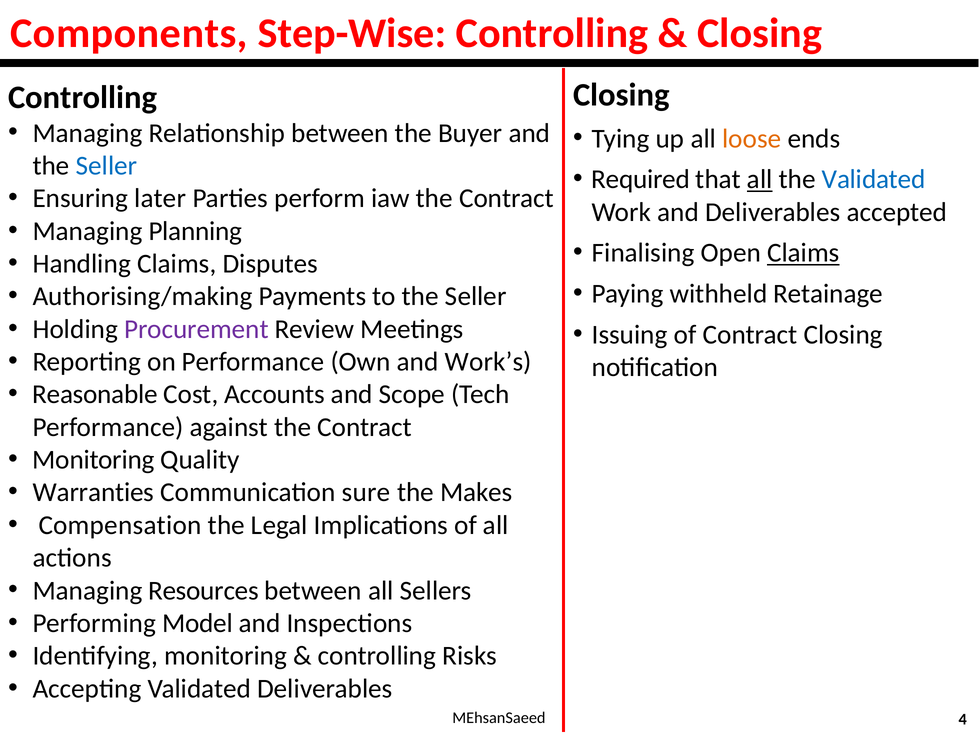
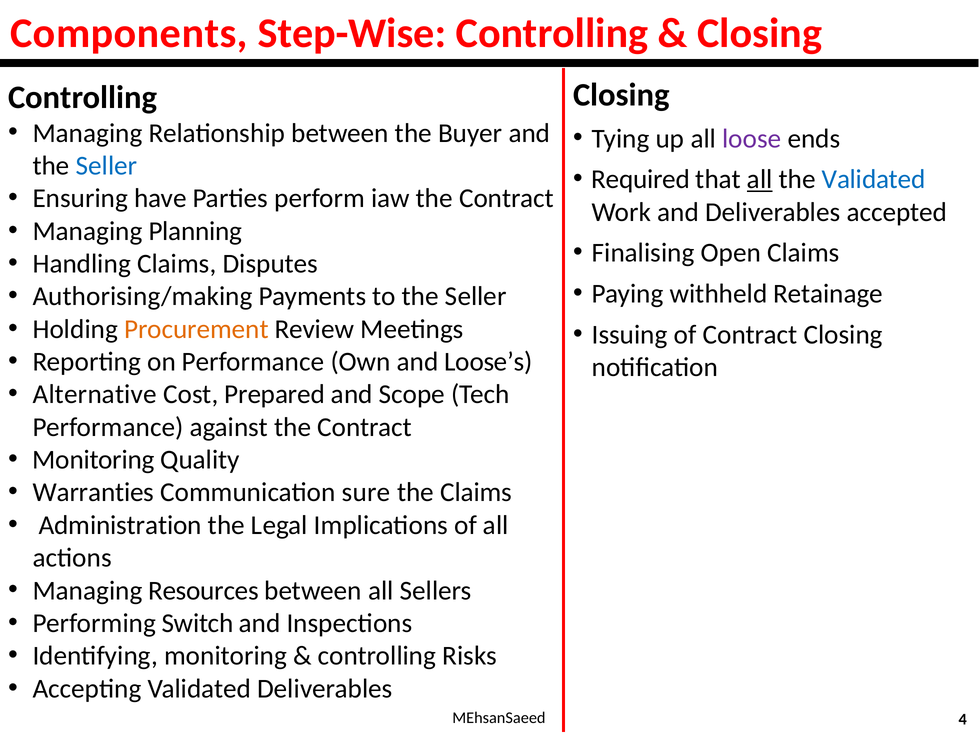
loose colour: orange -> purple
later: later -> have
Claims at (803, 253) underline: present -> none
Procurement colour: purple -> orange
Work’s: Work’s -> Loose’s
Reasonable: Reasonable -> Alternative
Accounts: Accounts -> Prepared
the Makes: Makes -> Claims
Compensation: Compensation -> Administration
Model: Model -> Switch
